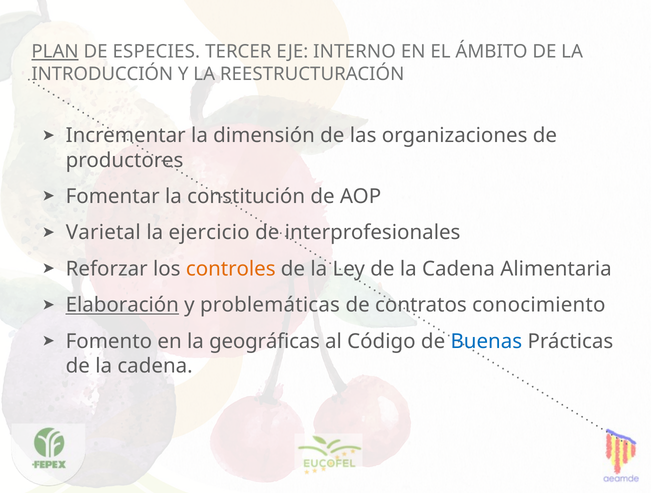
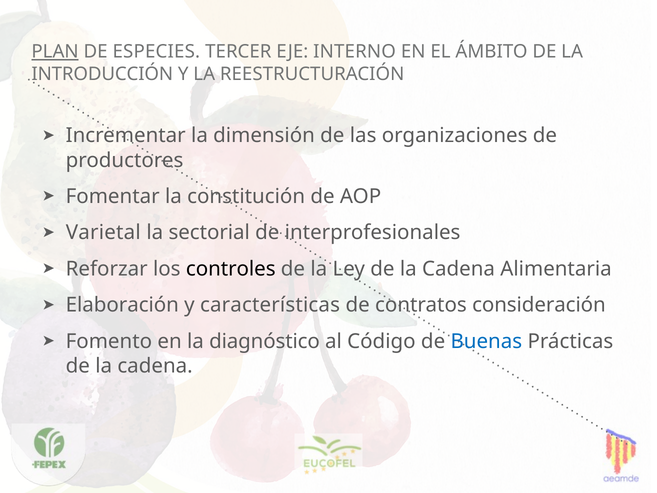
ejercicio: ejercicio -> sectorial
controles colour: orange -> black
Elaboración underline: present -> none
problemáticas: problemáticas -> características
conocimiento: conocimiento -> consideración
geográficas: geográficas -> diagnóstico
